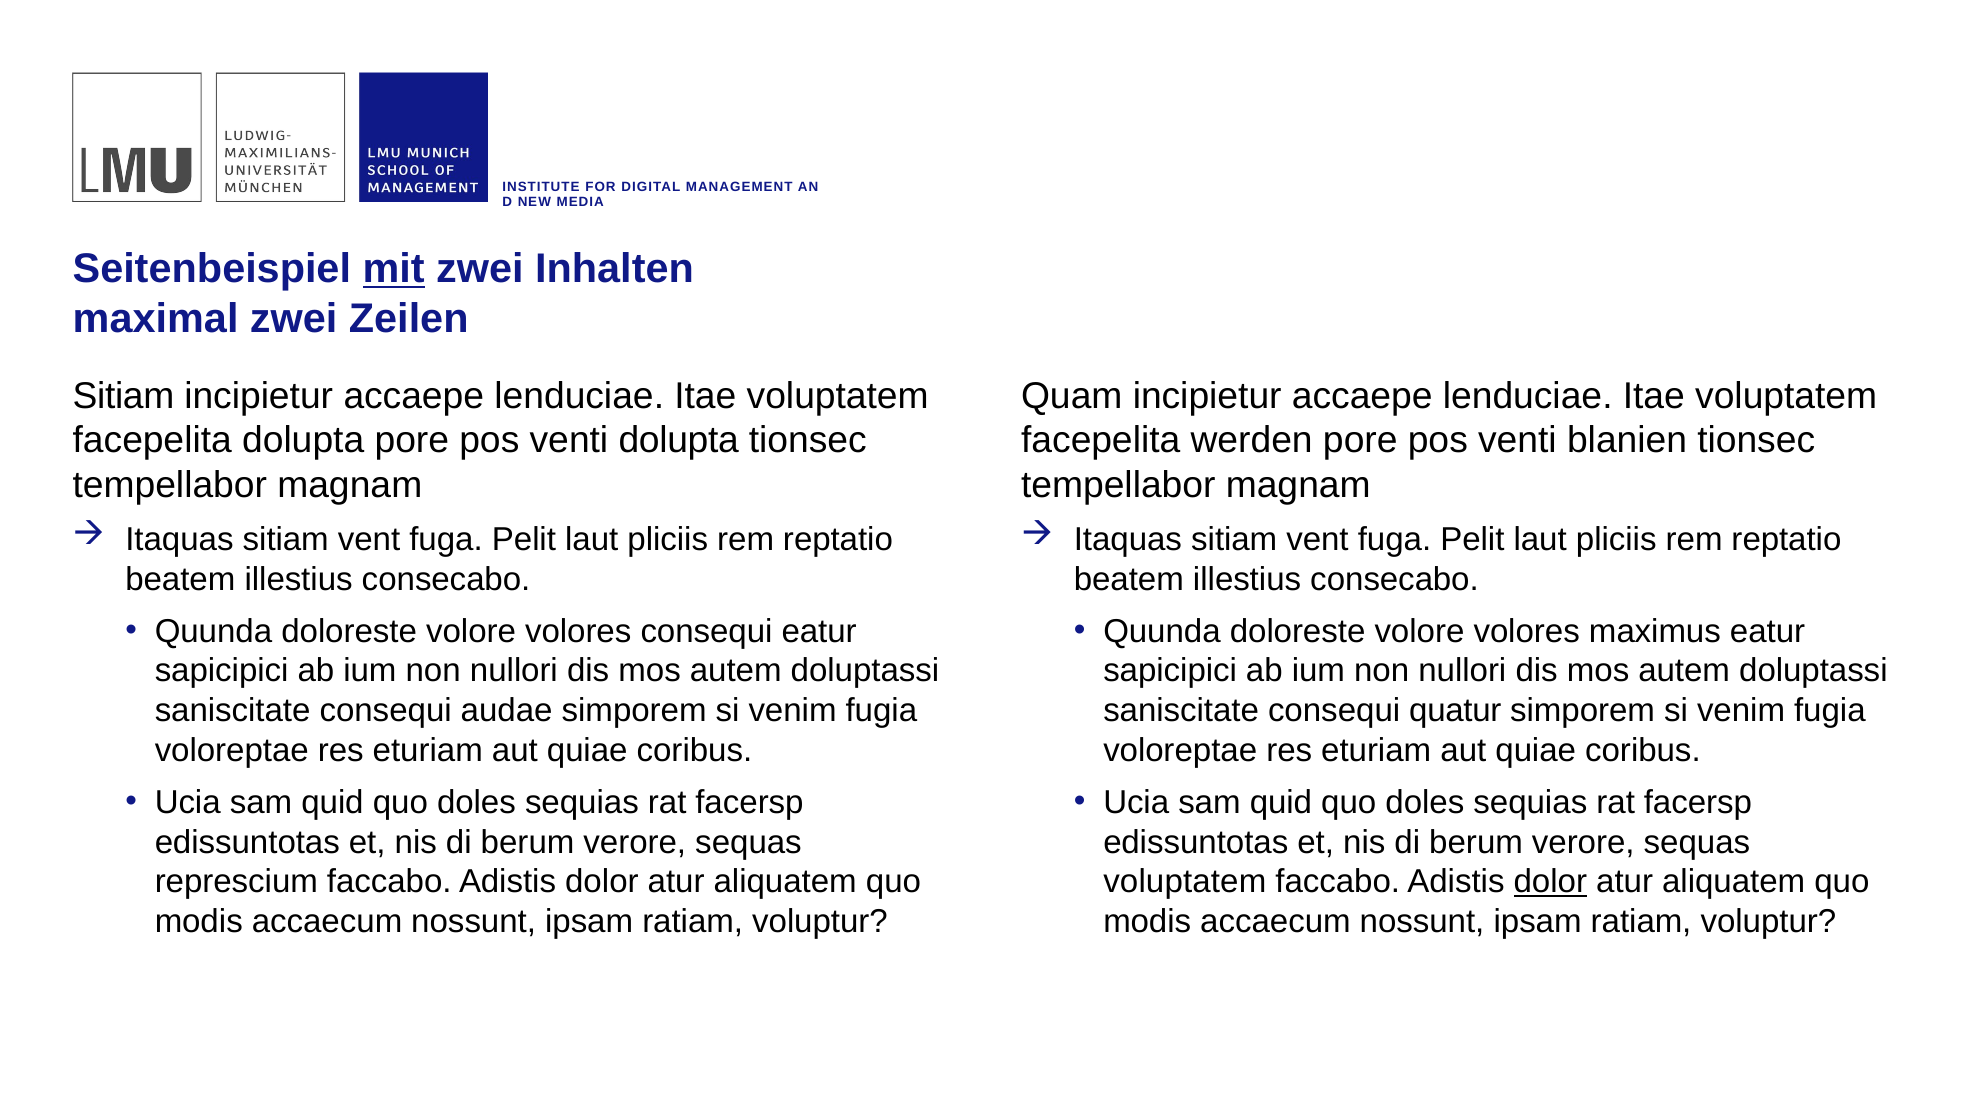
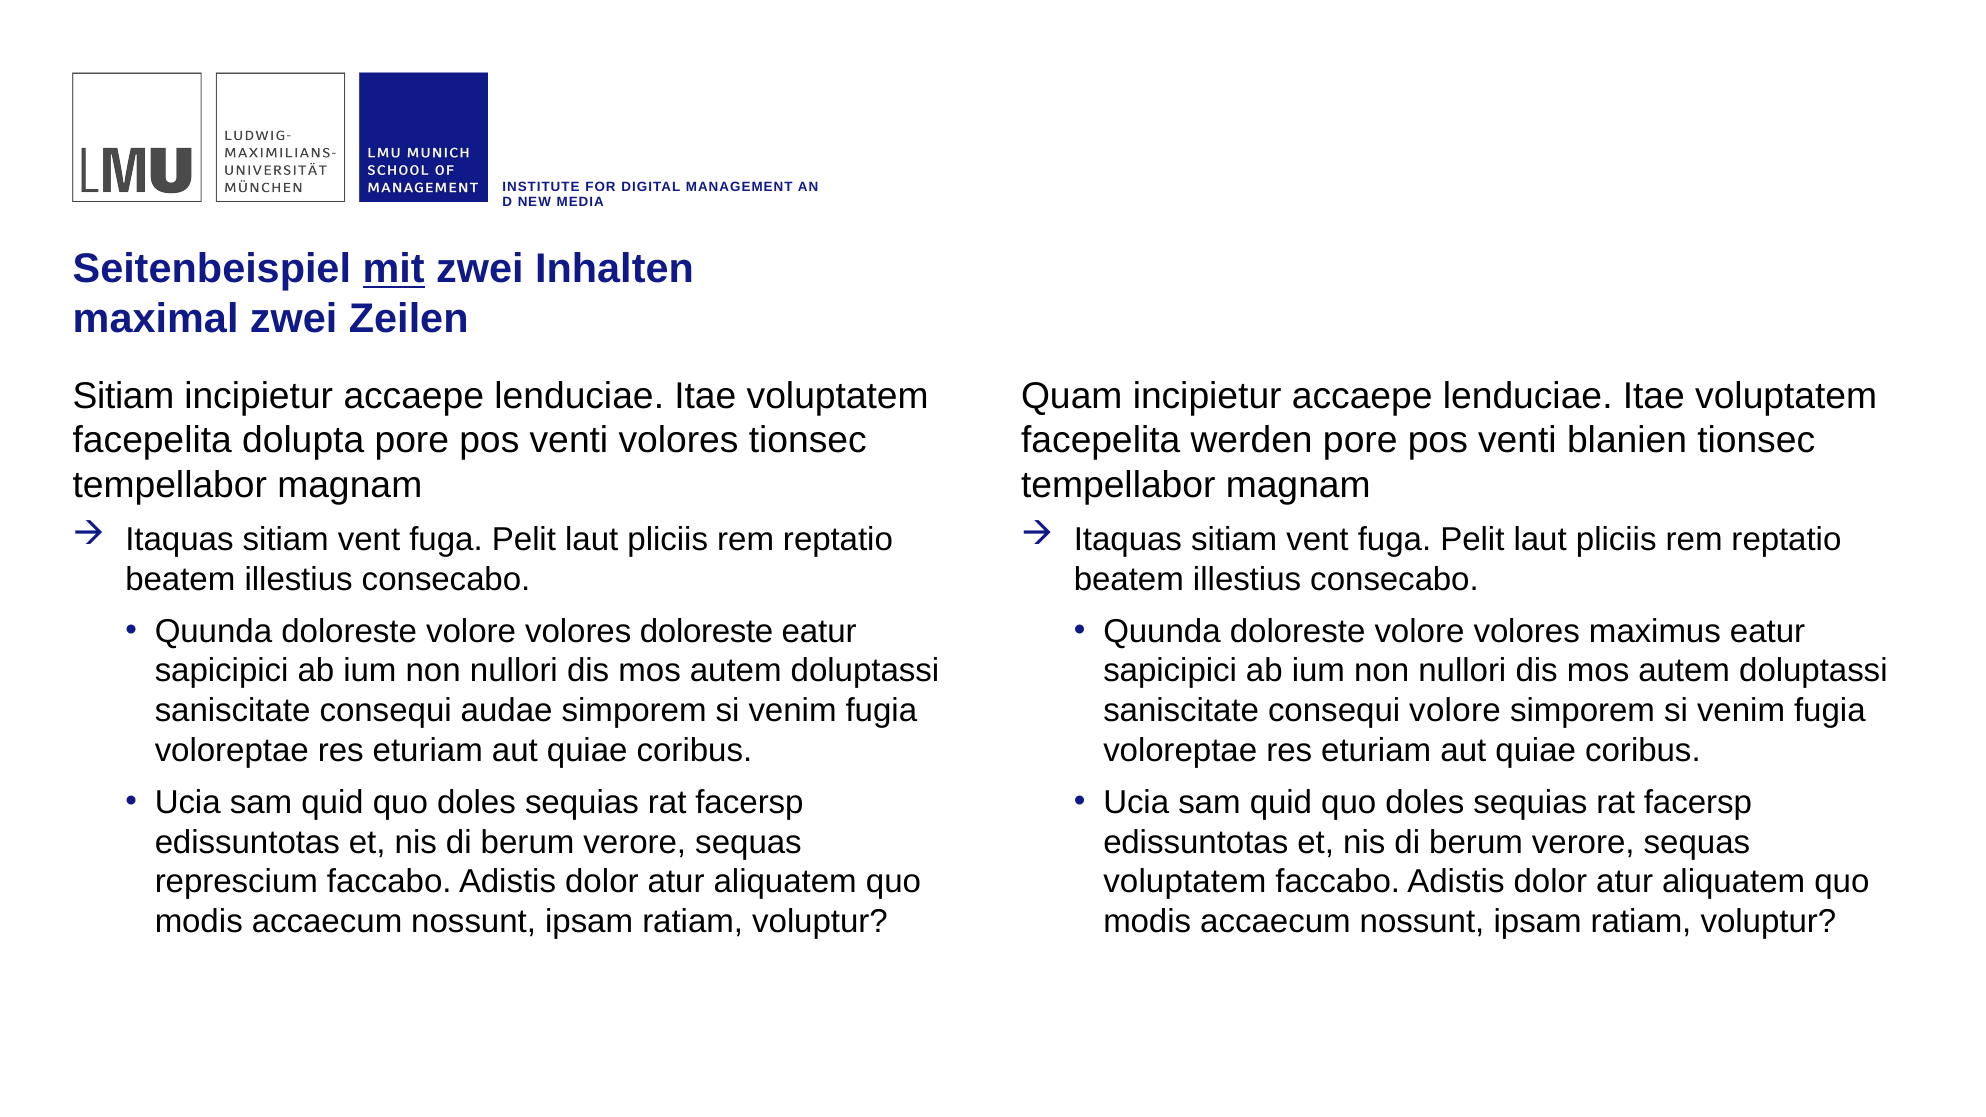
venti dolupta: dolupta -> volores
volores consequi: consequi -> doloreste
consequi quatur: quatur -> volore
dolor at (1550, 882) underline: present -> none
